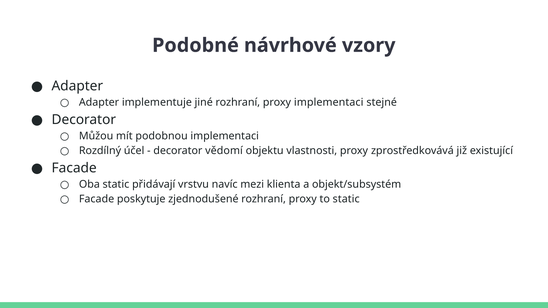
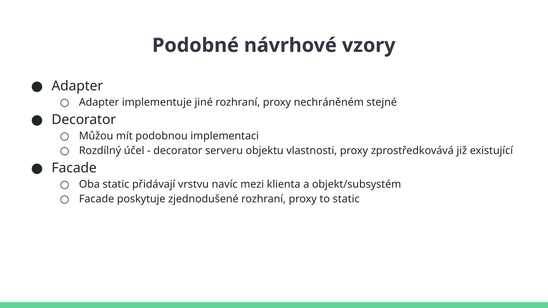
proxy implementaci: implementaci -> nechráněném
vědomí: vědomí -> serveru
